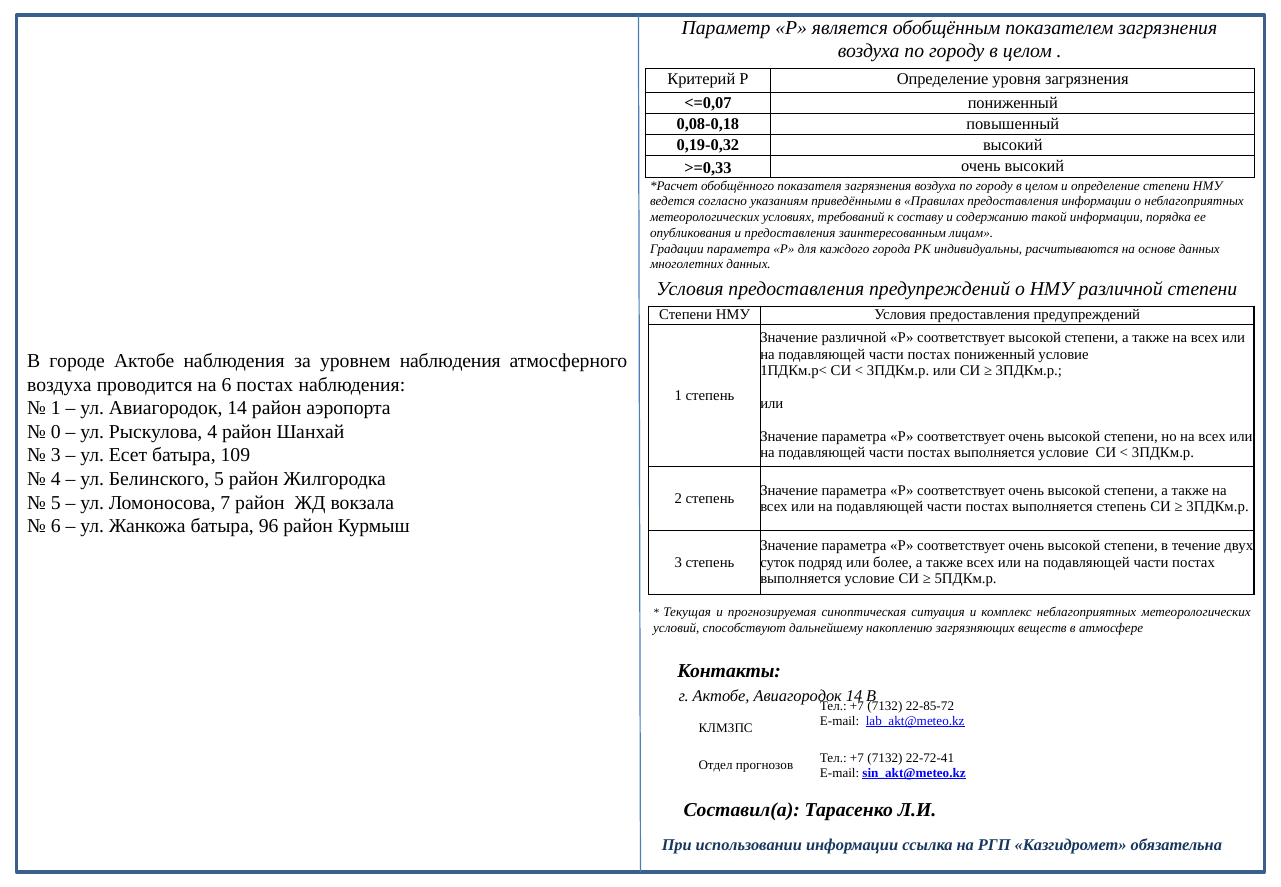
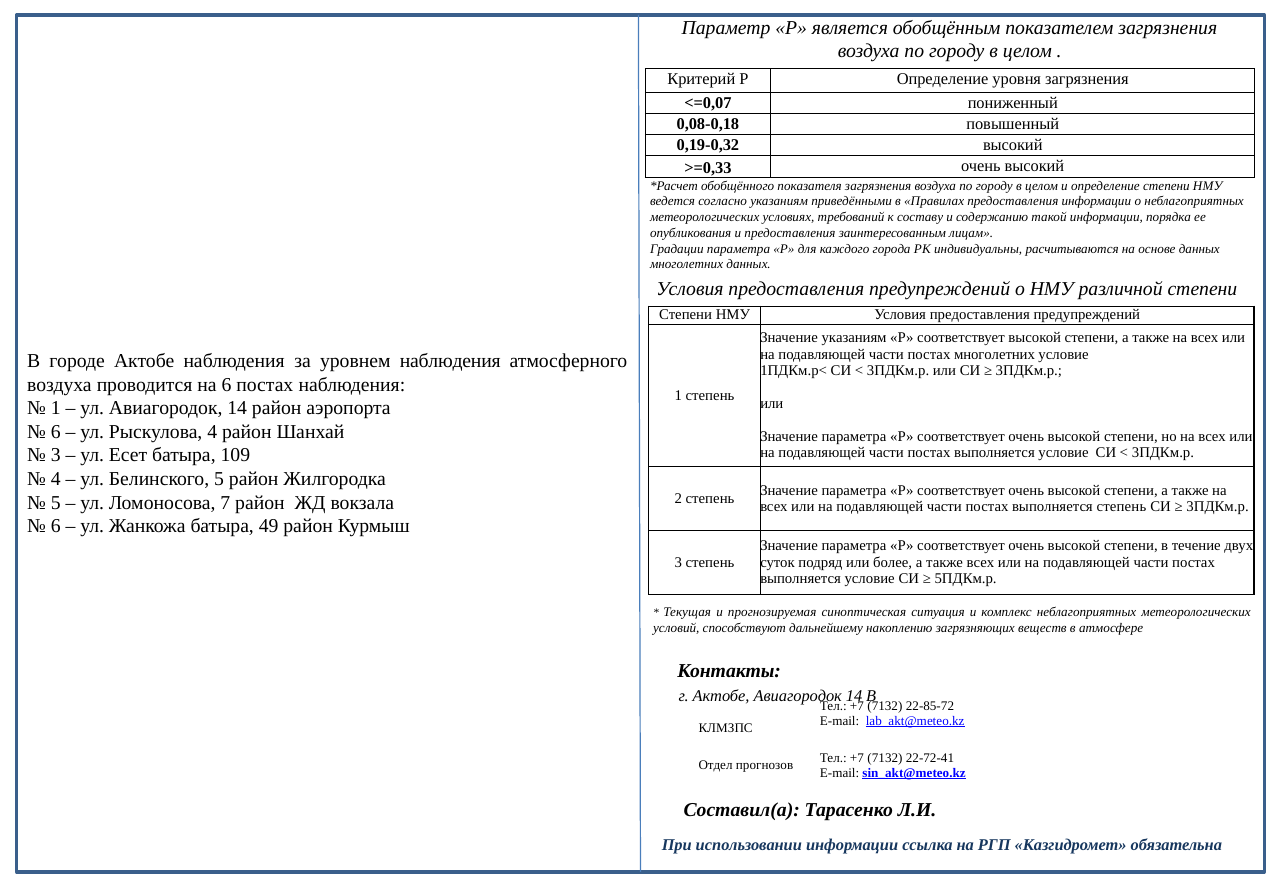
Значение различной: различной -> указаниям
постах пониженный: пониженный -> многолетних
0 at (56, 432): 0 -> 6
96: 96 -> 49
